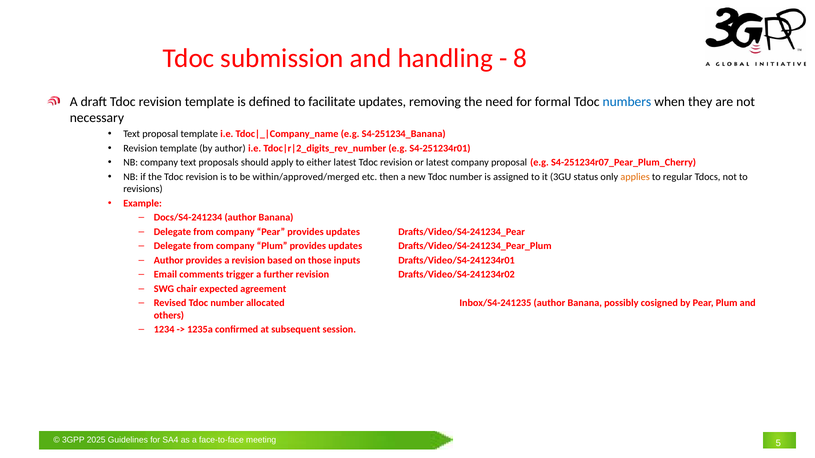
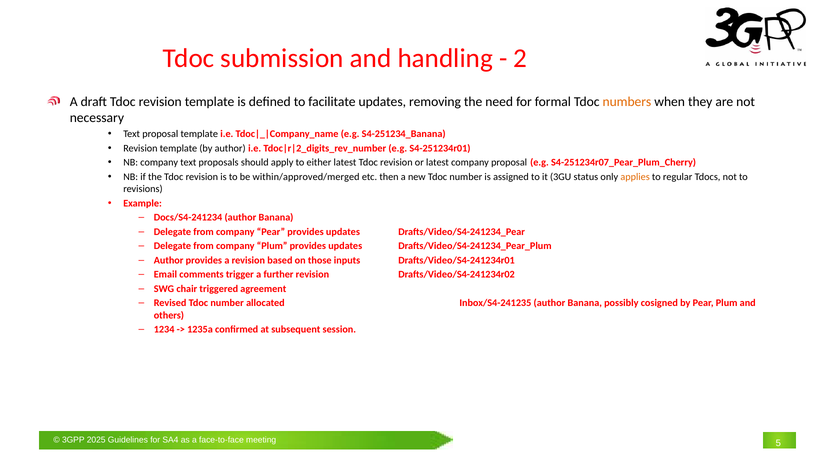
8: 8 -> 2
numbers colour: blue -> orange
expected: expected -> triggered
